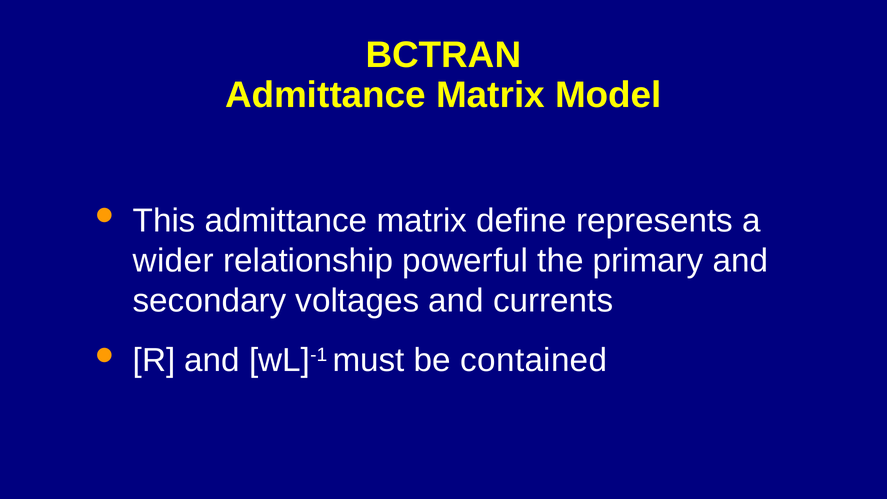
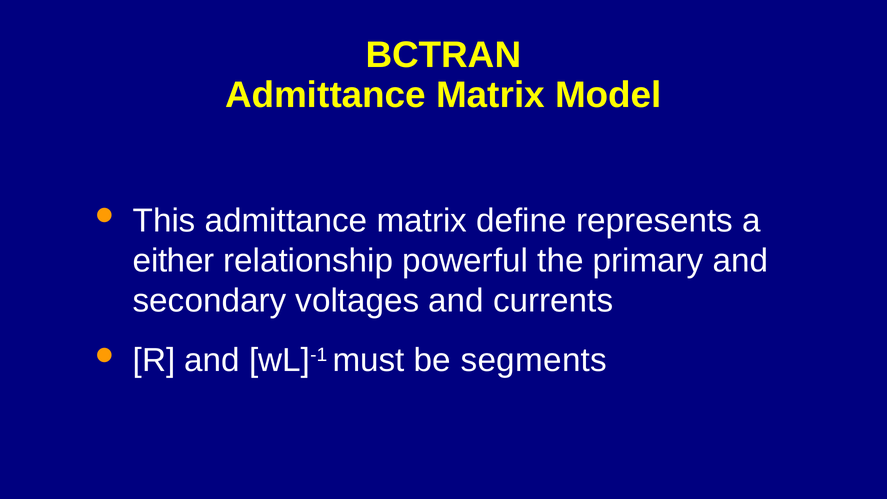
wider: wider -> either
contained: contained -> segments
